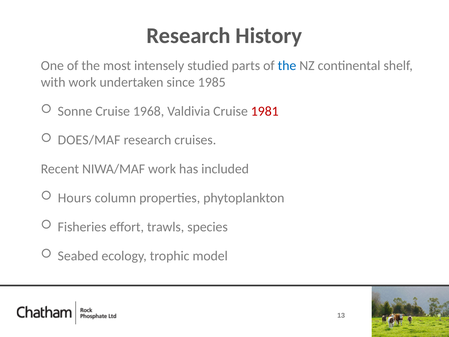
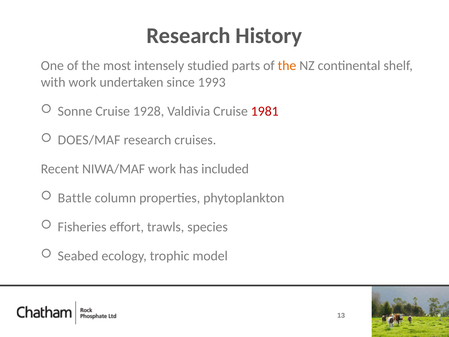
the at (287, 66) colour: blue -> orange
1985: 1985 -> 1993
1968: 1968 -> 1928
Hours: Hours -> Battle
